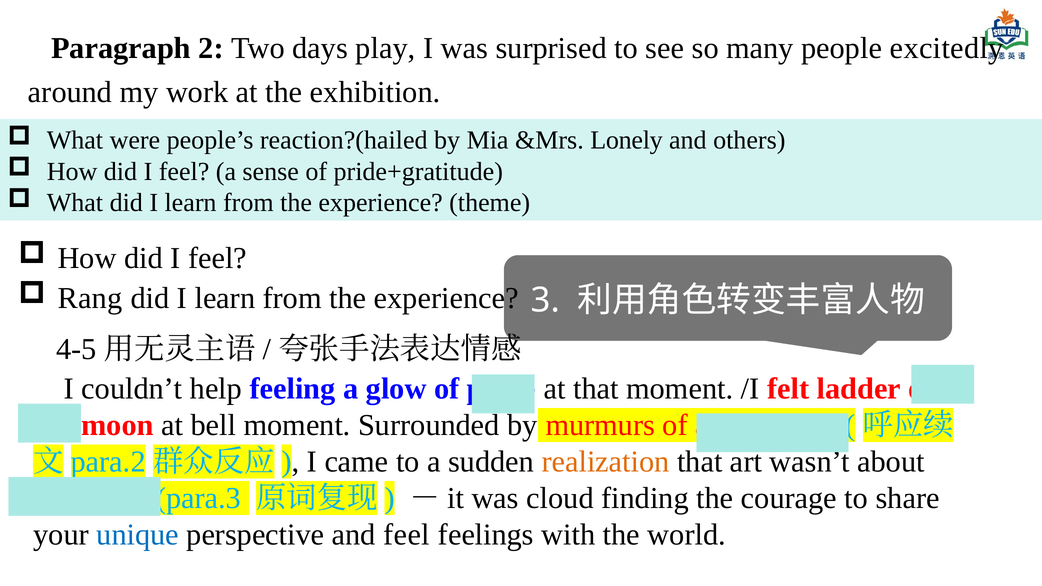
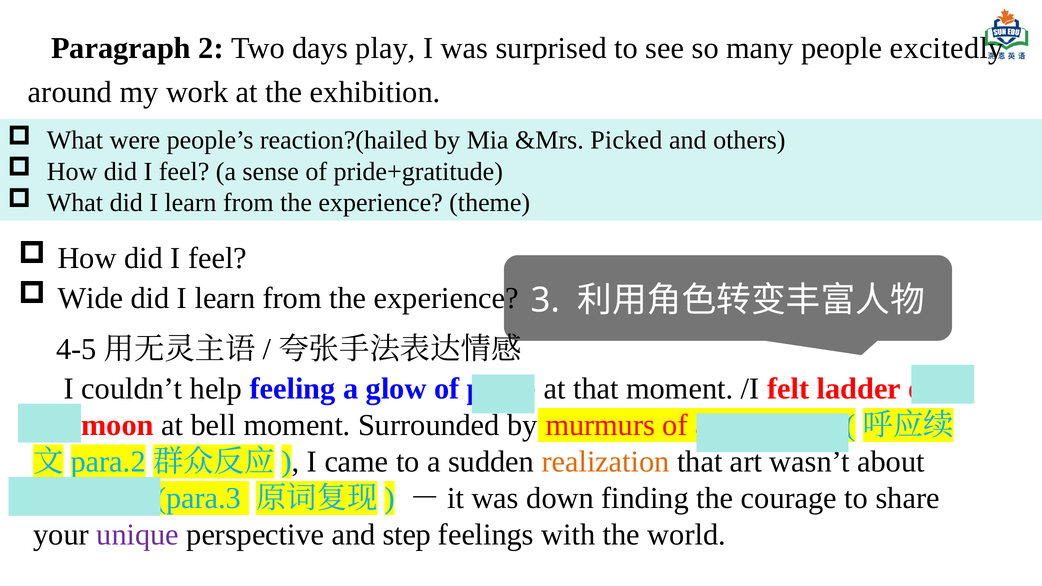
Lonely: Lonely -> Picked
Rang: Rang -> Wide
cloud: cloud -> down
unique colour: blue -> purple
and feel: feel -> step
